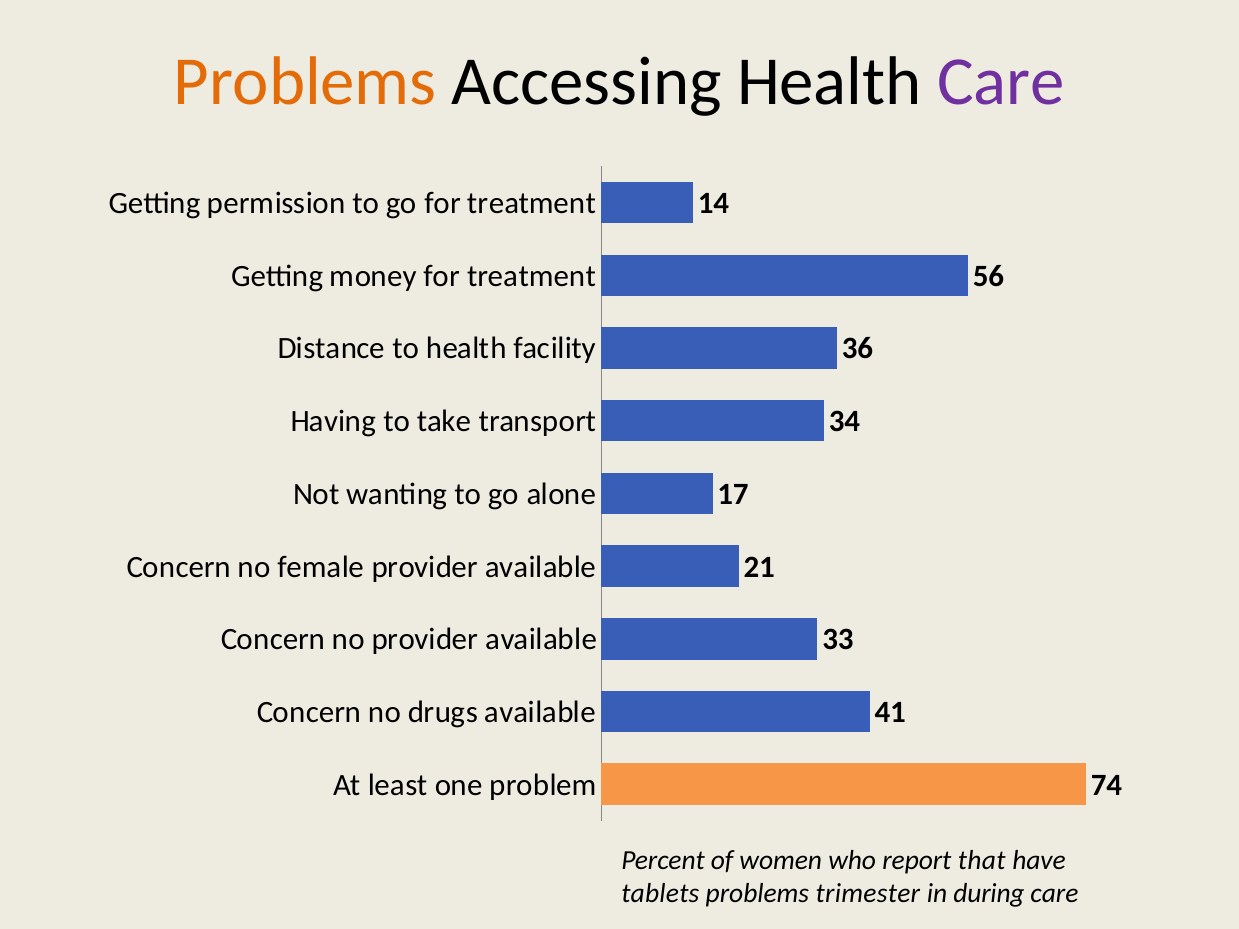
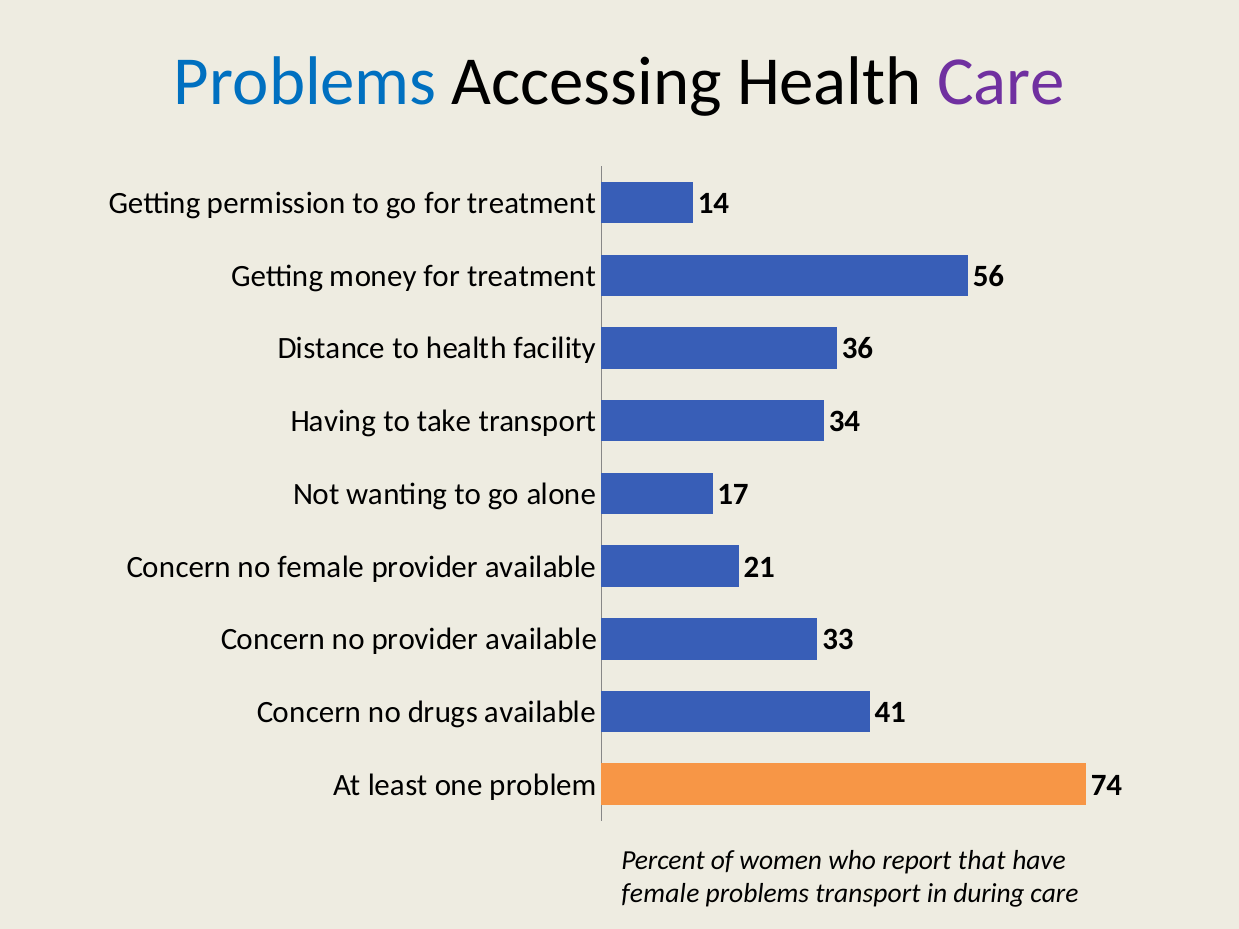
Problems at (305, 82) colour: orange -> blue
tablets at (660, 894): tablets -> female
problems trimester: trimester -> transport
